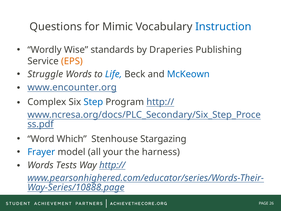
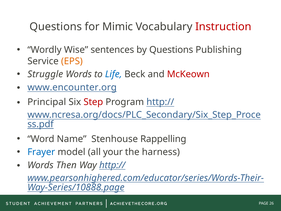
Instruction colour: blue -> red
standards: standards -> sentences
by Draperies: Draperies -> Questions
McKeown colour: blue -> red
Complex: Complex -> Principal
Step colour: blue -> red
Which: Which -> Name
Stargazing: Stargazing -> Rappelling
Tests: Tests -> Then
